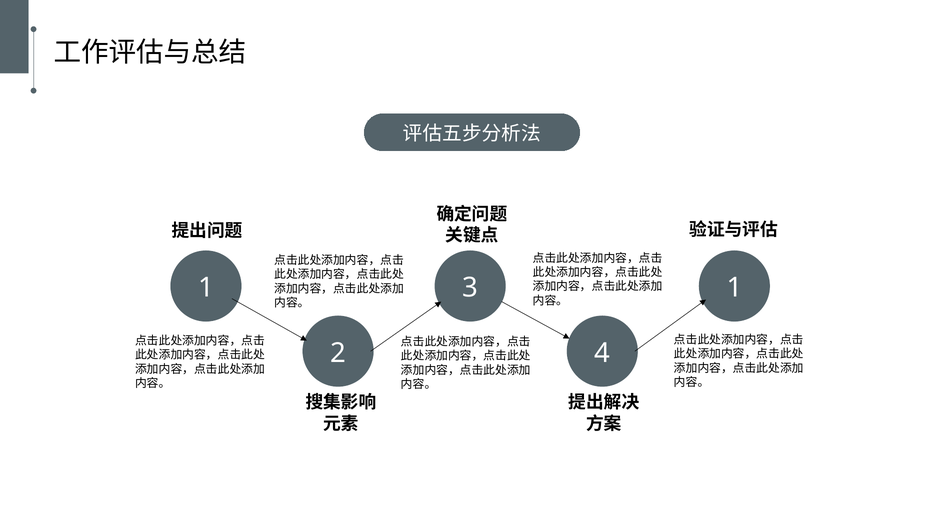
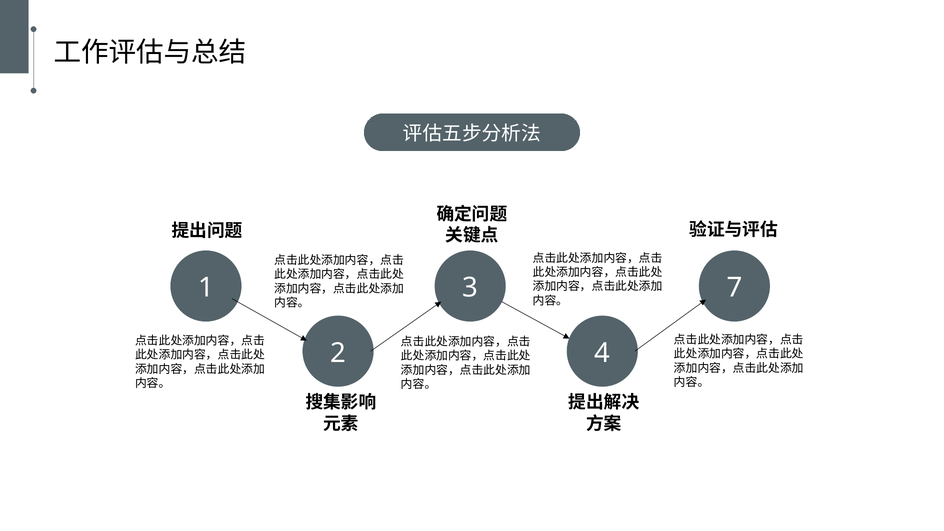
3 1: 1 -> 7
